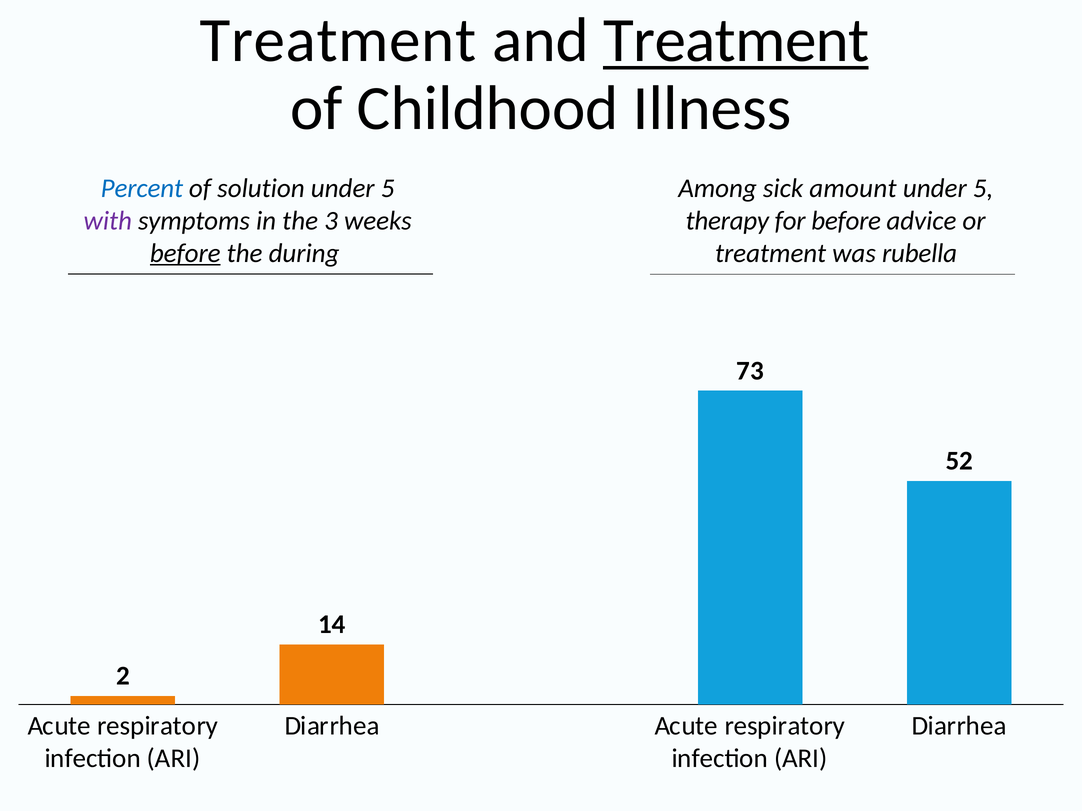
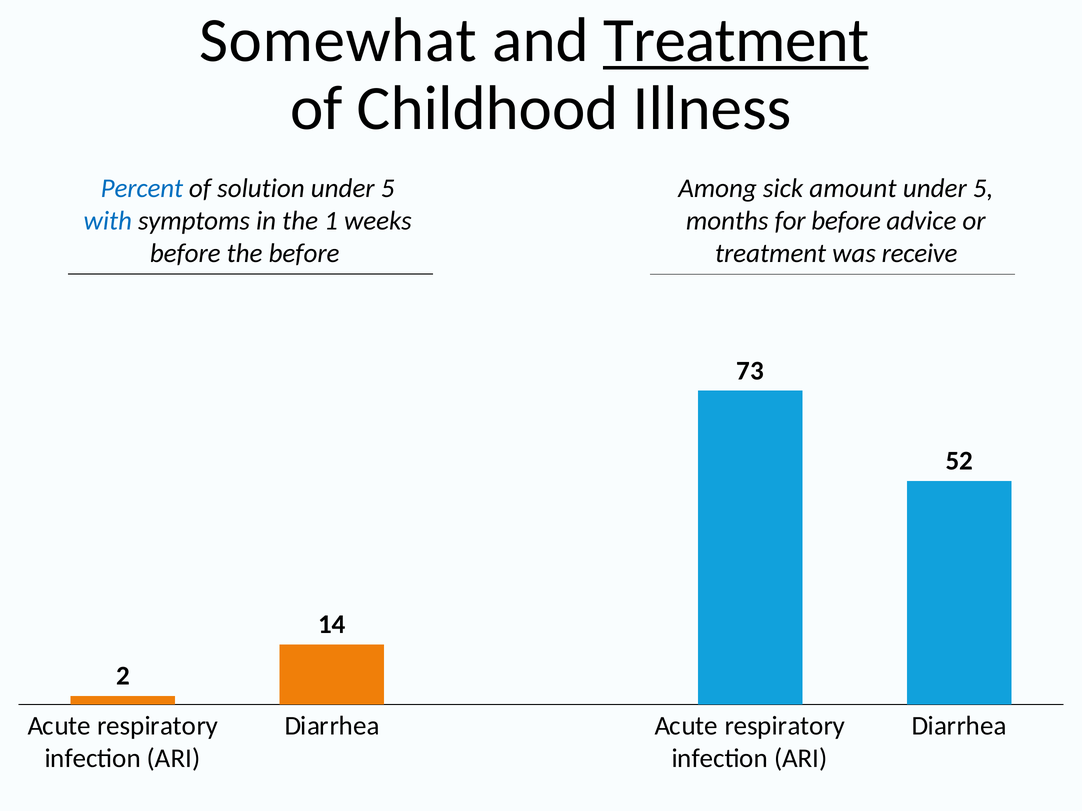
Treatment at (338, 41): Treatment -> Somewhat
with colour: purple -> blue
3: 3 -> 1
therapy: therapy -> months
before at (185, 253) underline: present -> none
the during: during -> before
rubella: rubella -> receive
